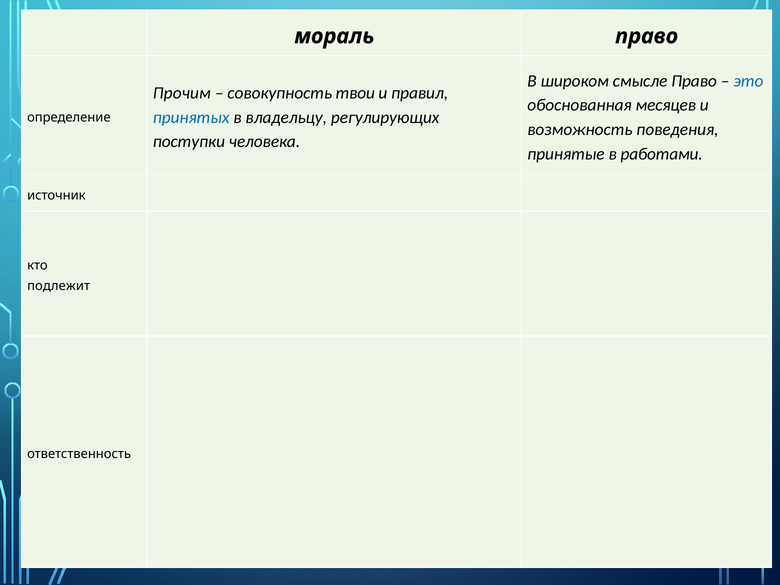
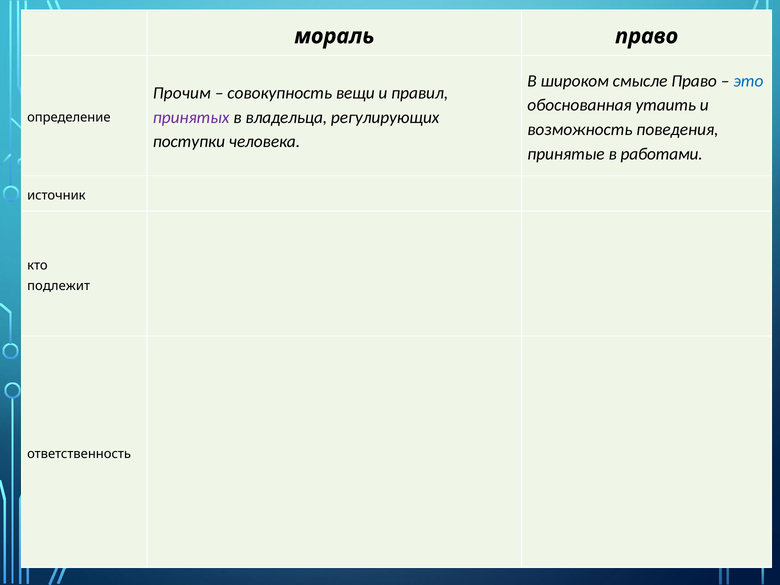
твои: твои -> вещи
месяцев: месяцев -> утаить
принятых colour: blue -> purple
владельцу: владельцу -> владельца
